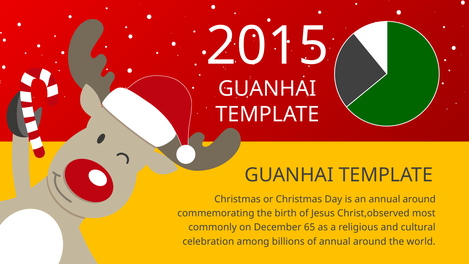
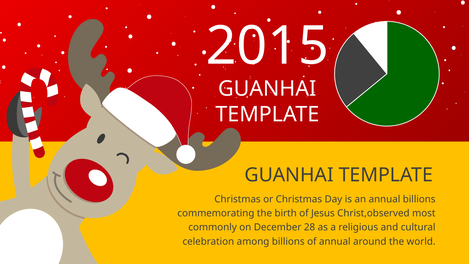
an annual around: around -> billions
65: 65 -> 28
